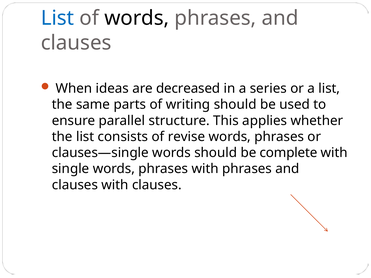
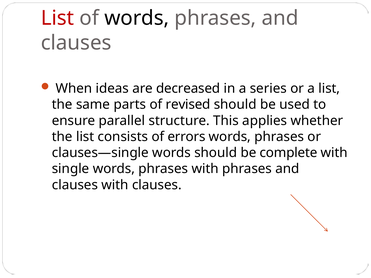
List at (57, 18) colour: blue -> red
writing: writing -> revised
revise: revise -> errors
